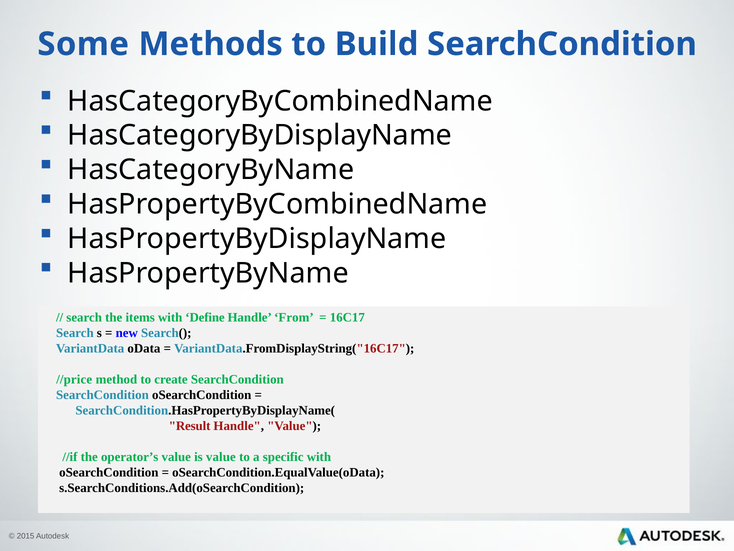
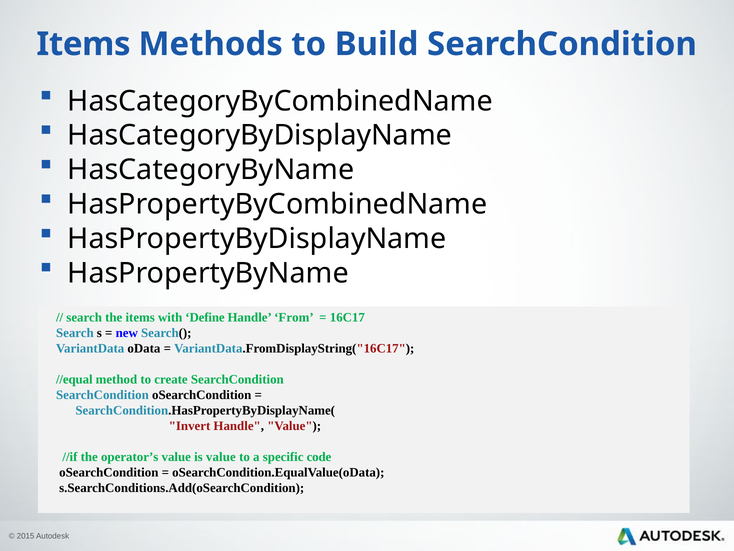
Some at (83, 44): Some -> Items
//price: //price -> //equal
Result: Result -> Invert
specific with: with -> code
